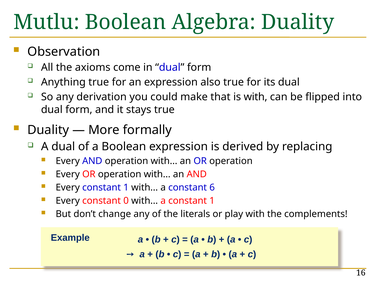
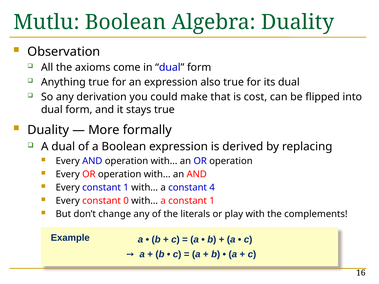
is with: with -> cost
6: 6 -> 4
